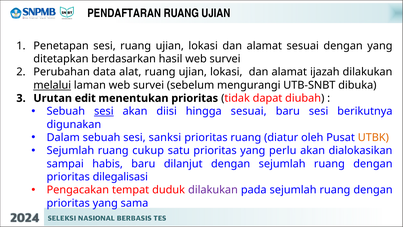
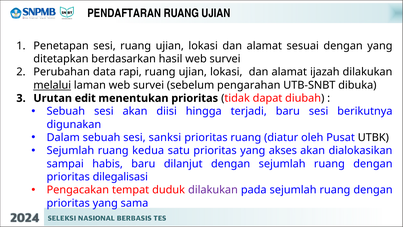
alat: alat -> rapi
mengurangi: mengurangi -> pengarahan
sesi at (104, 111) underline: present -> none
hingga sesuai: sesuai -> terjadi
UTBK colour: orange -> black
cukup: cukup -> kedua
perlu: perlu -> akses
